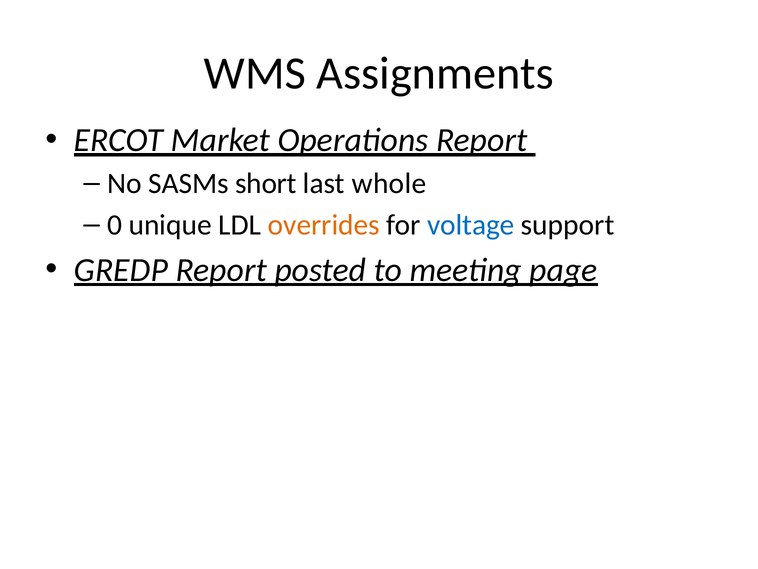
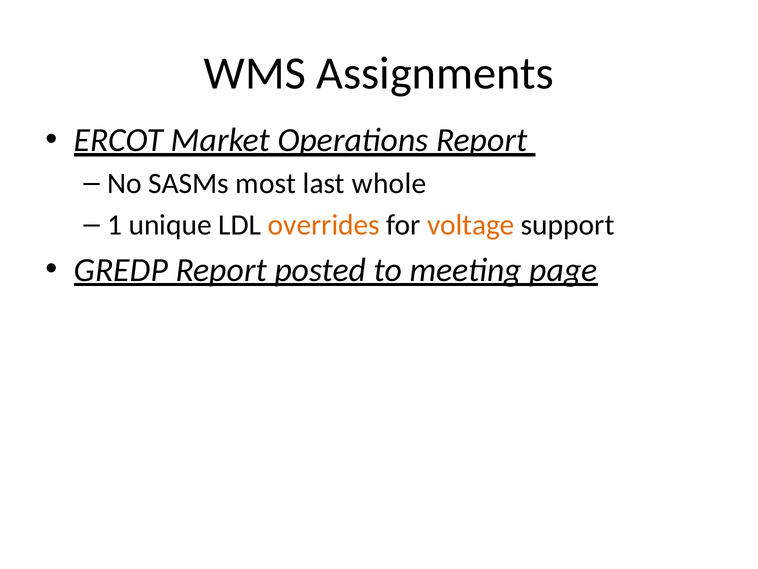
short: short -> most
0: 0 -> 1
voltage colour: blue -> orange
